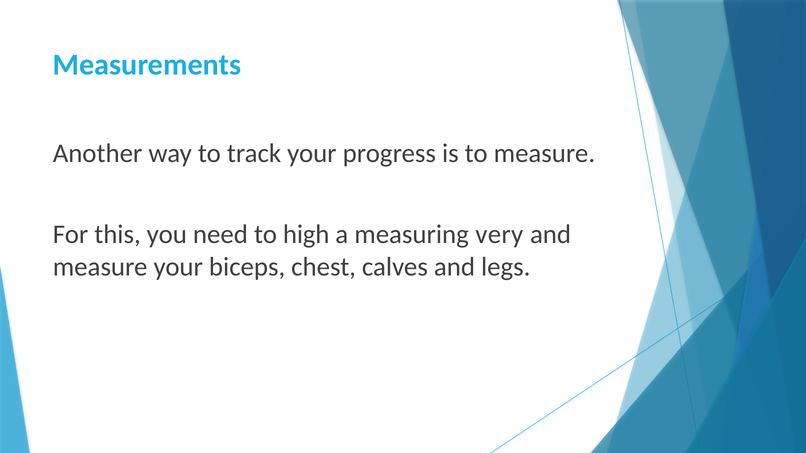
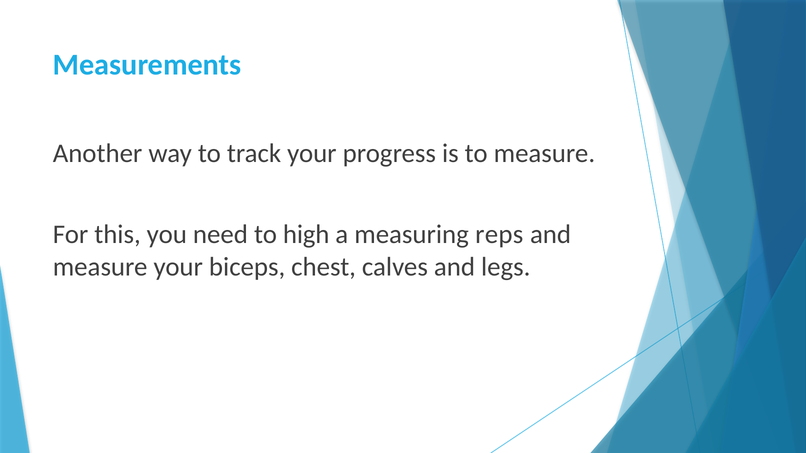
very: very -> reps
